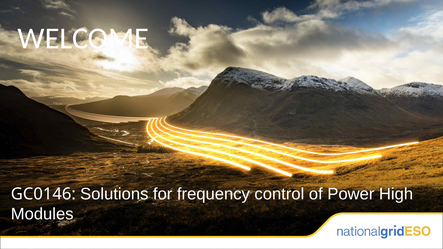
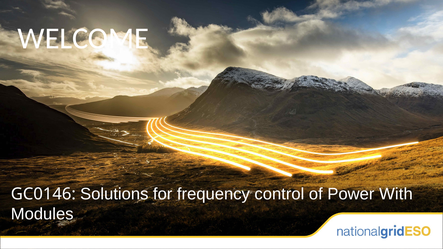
High: High -> With
